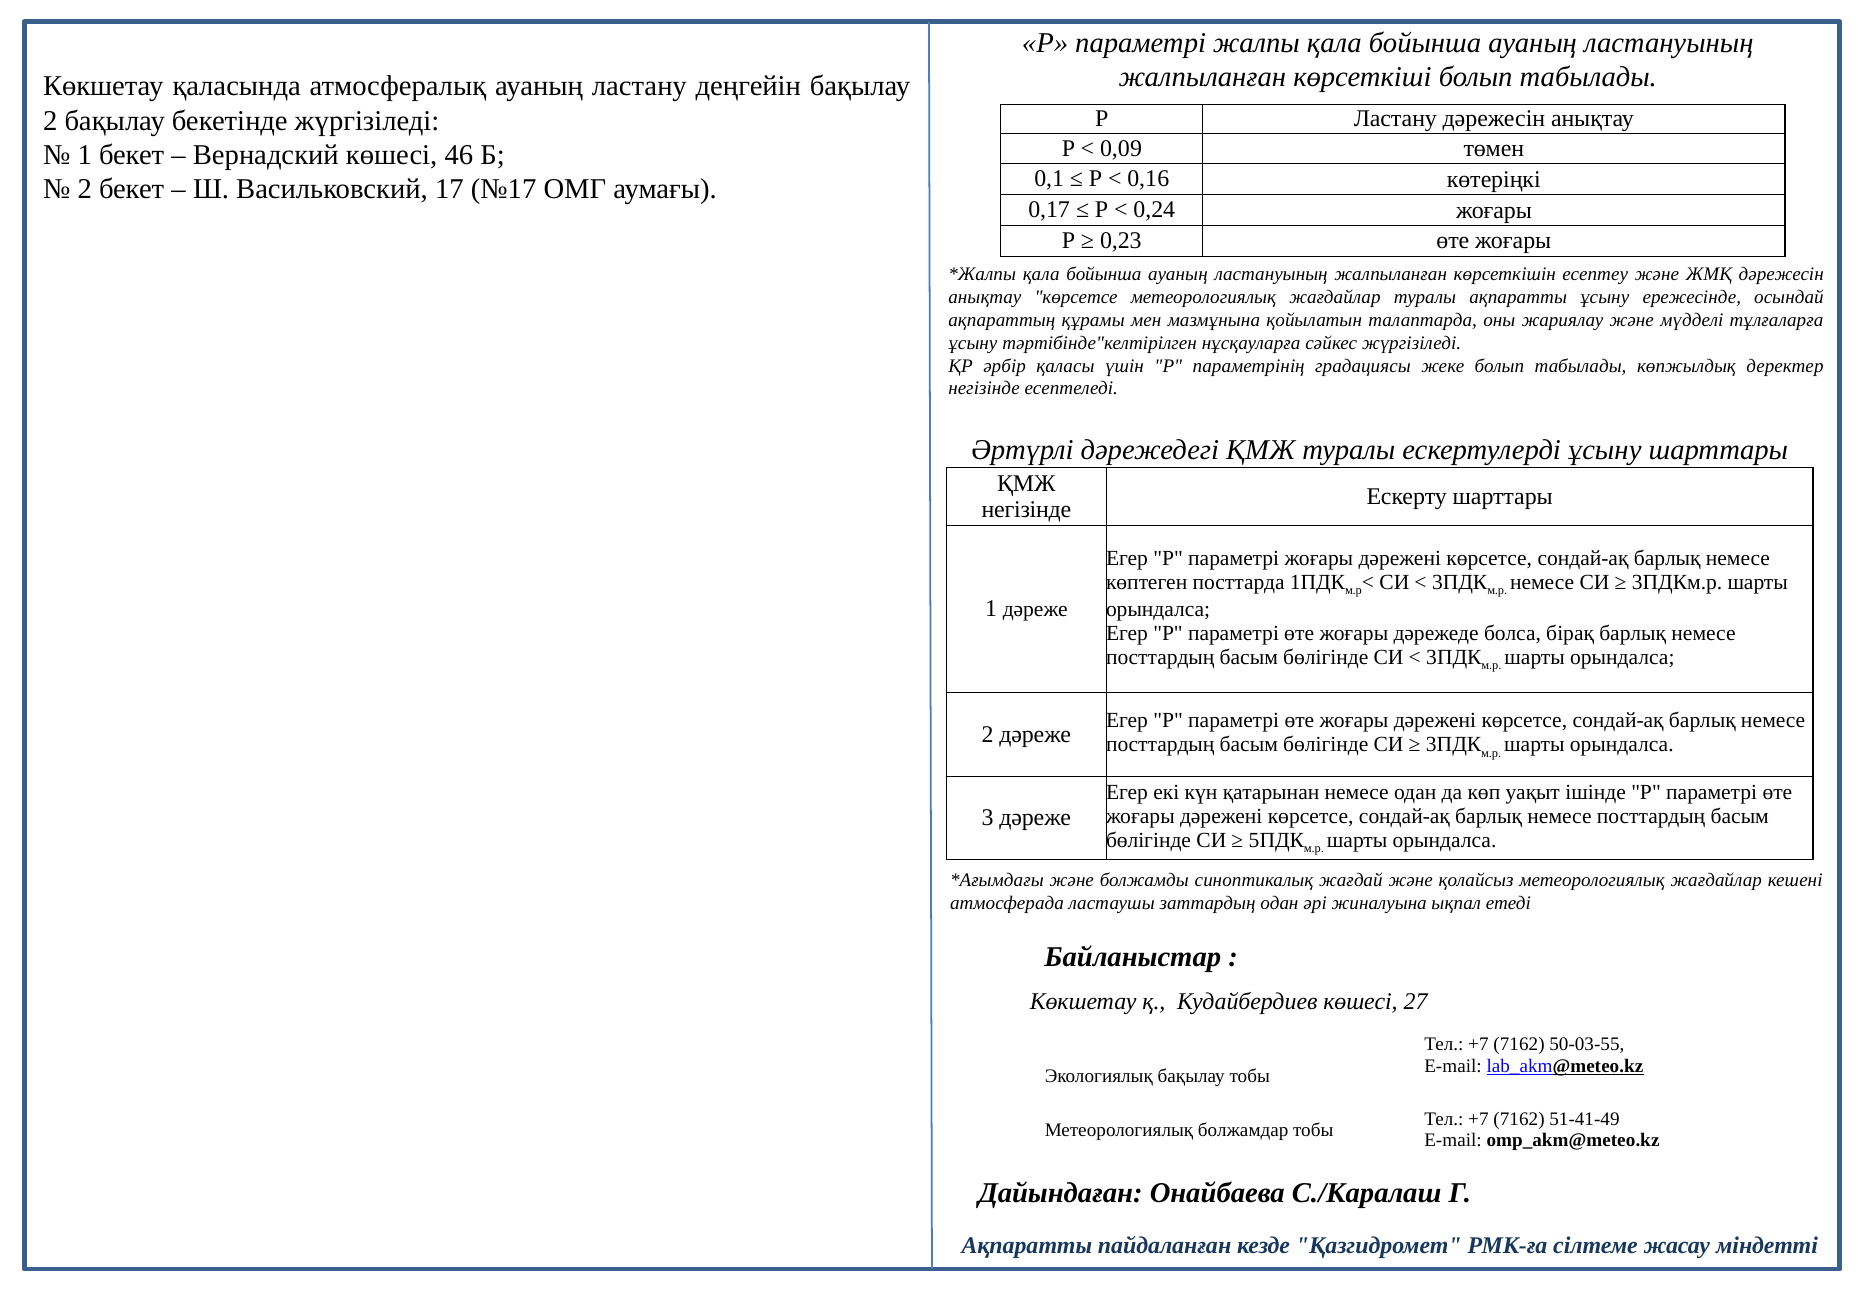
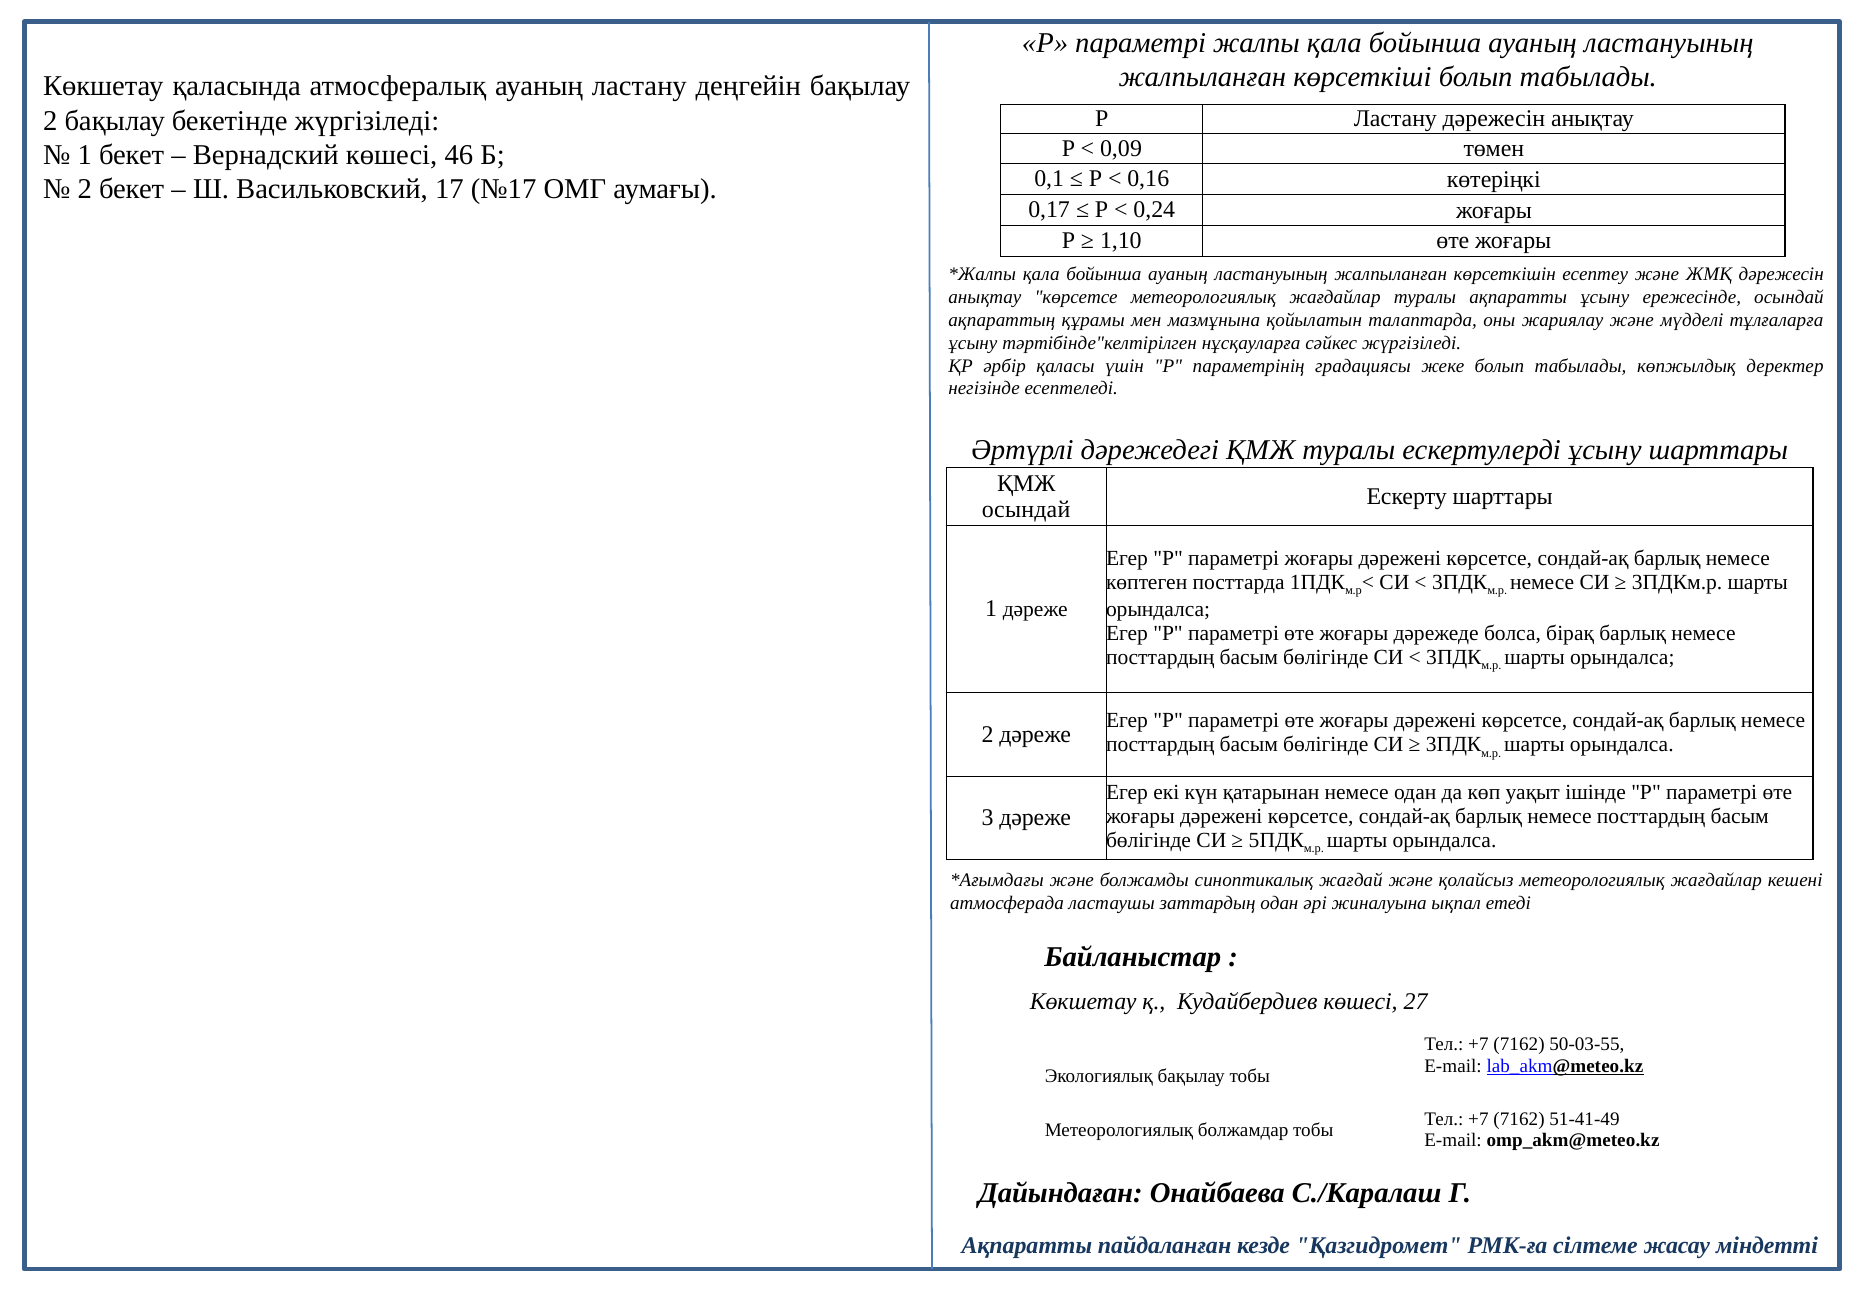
0,23: 0,23 -> 1,10
негізінде at (1026, 510): негізінде -> осындай
